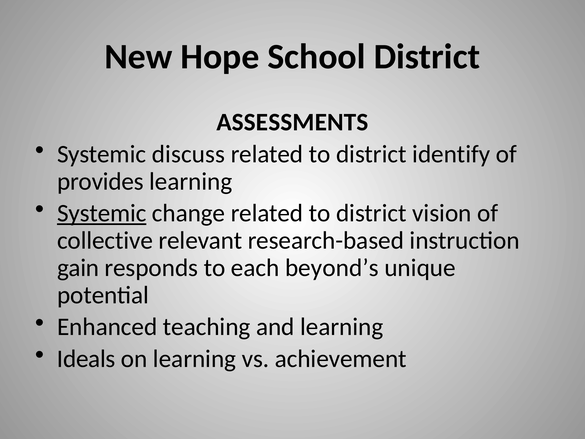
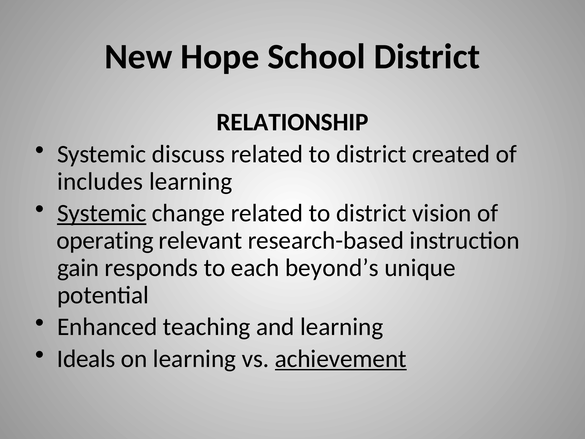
ASSESSMENTS: ASSESSMENTS -> RELATIONSHIP
identify: identify -> created
provides: provides -> includes
collective: collective -> operating
achievement underline: none -> present
